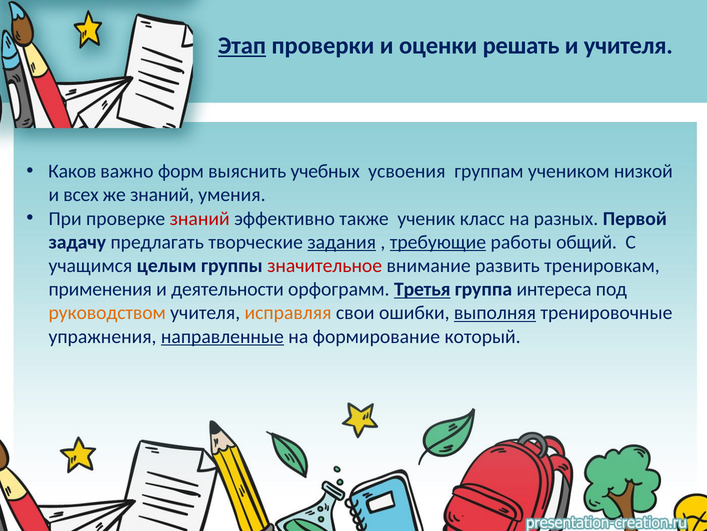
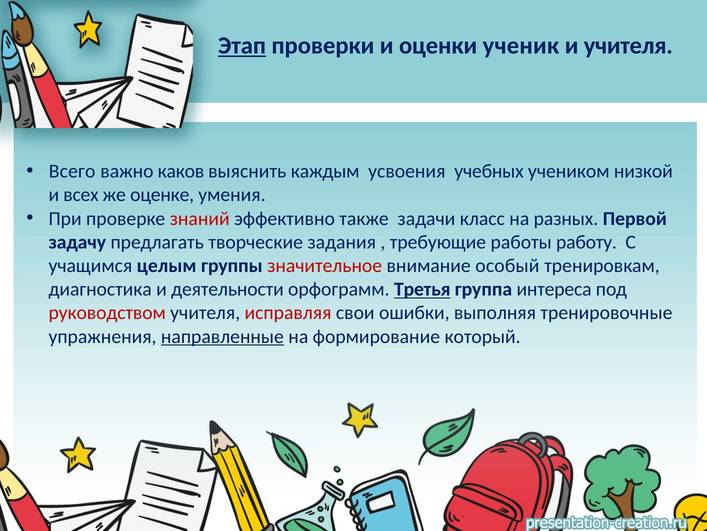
решать: решать -> ученик
Каков: Каков -> Всего
форм: форм -> каков
учебных: учебных -> каждым
группам: группам -> учебных
же знаний: знаний -> оценке
ученик: ученик -> задачи
задания underline: present -> none
требующие underline: present -> none
общий: общий -> работу
развить: развить -> особый
применения: применения -> диагностика
руководством colour: orange -> red
исправляя colour: orange -> red
выполняя underline: present -> none
